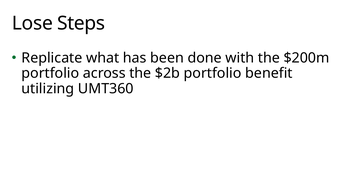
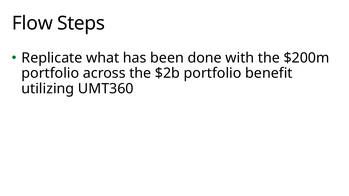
Lose: Lose -> Flow
